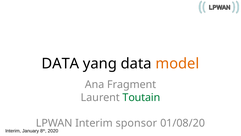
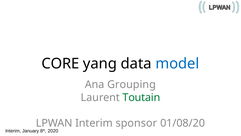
DATA at (60, 64): DATA -> CORE
model colour: orange -> blue
Fragment: Fragment -> Grouping
